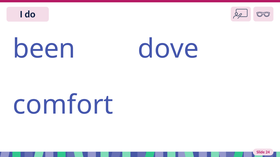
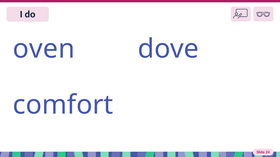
been: been -> oven
